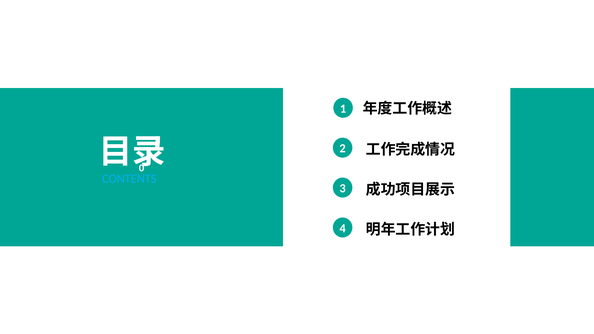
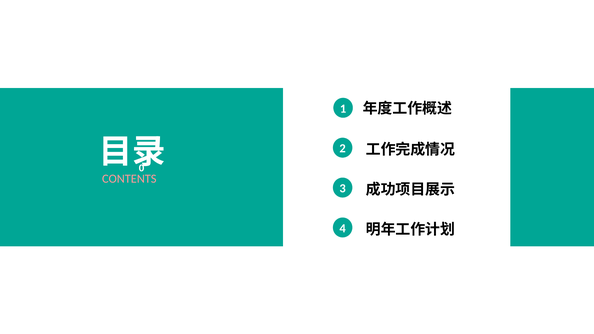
CONTENTS colour: light blue -> pink
